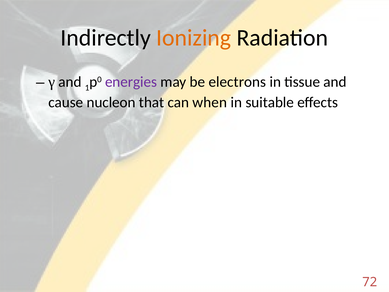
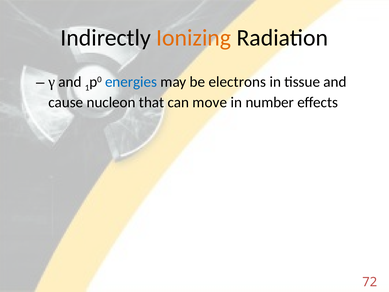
energies colour: purple -> blue
when: when -> move
suitable: suitable -> number
